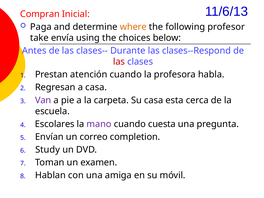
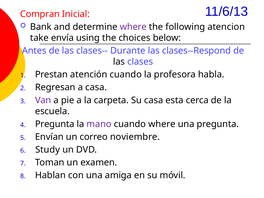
Paga: Paga -> Bank
where at (133, 27) colour: orange -> purple
profesor: profesor -> atencion
las at (119, 62) colour: red -> black
Escolares at (55, 124): Escolares -> Pregunta
cuando cuesta: cuesta -> where
completion: completion -> noviembre
